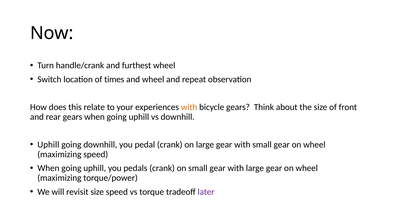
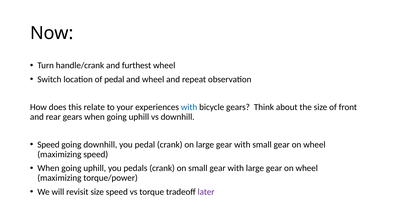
of times: times -> pedal
with at (189, 107) colour: orange -> blue
Uphill at (48, 144): Uphill -> Speed
